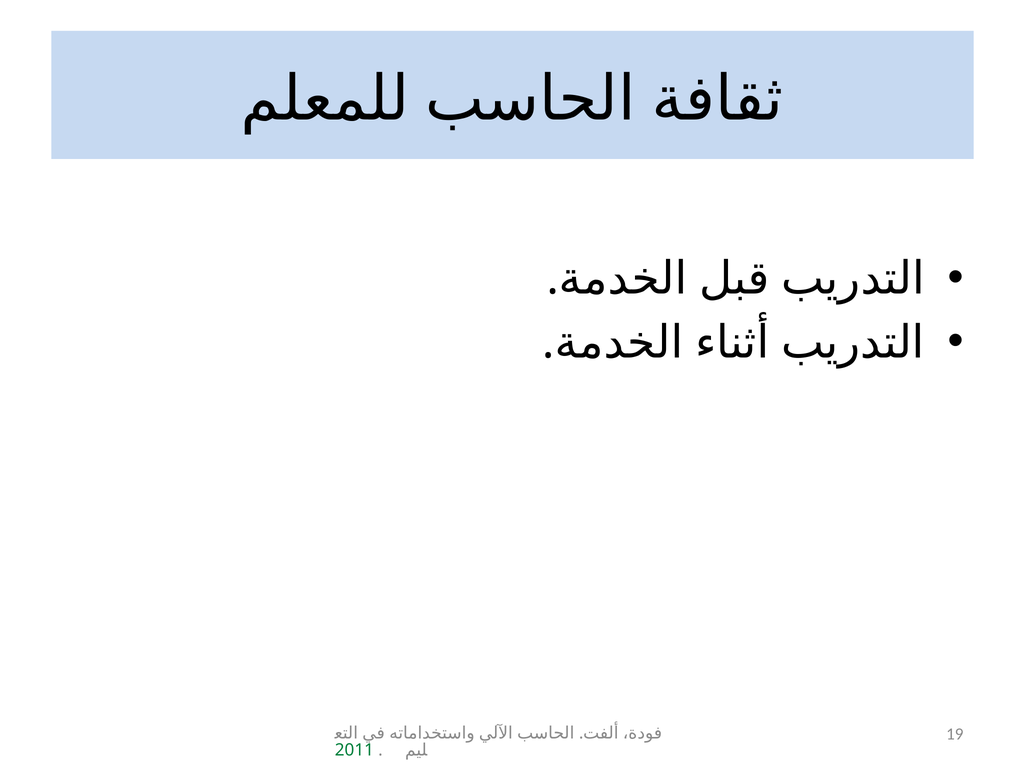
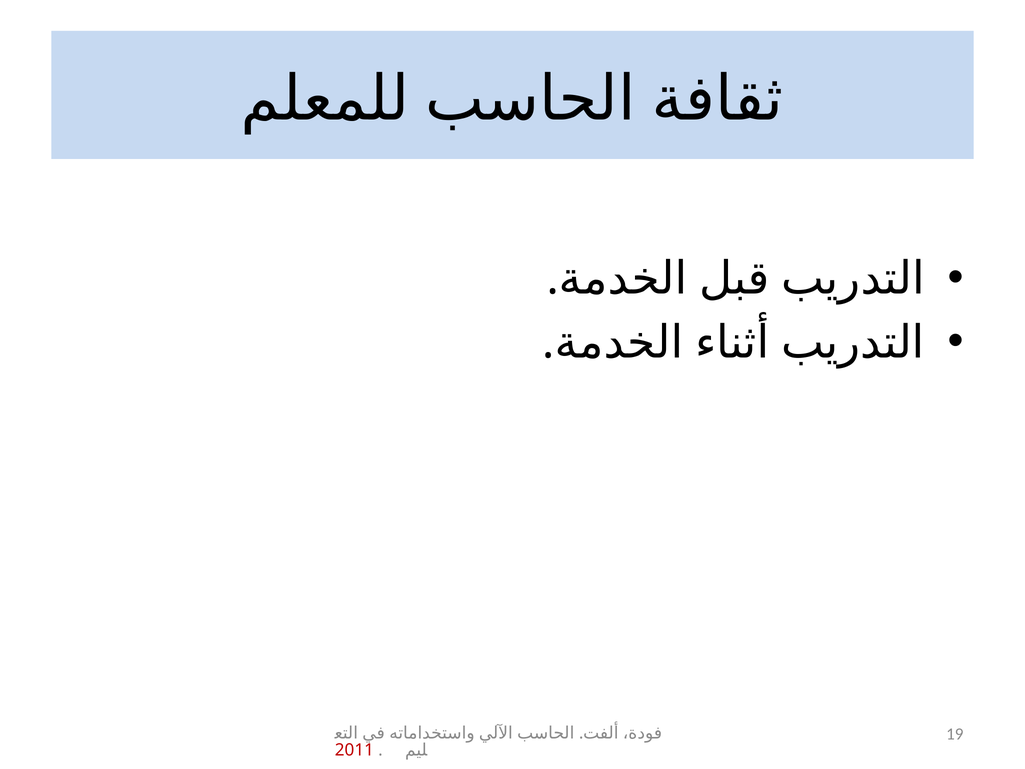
2011 colour: green -> red
